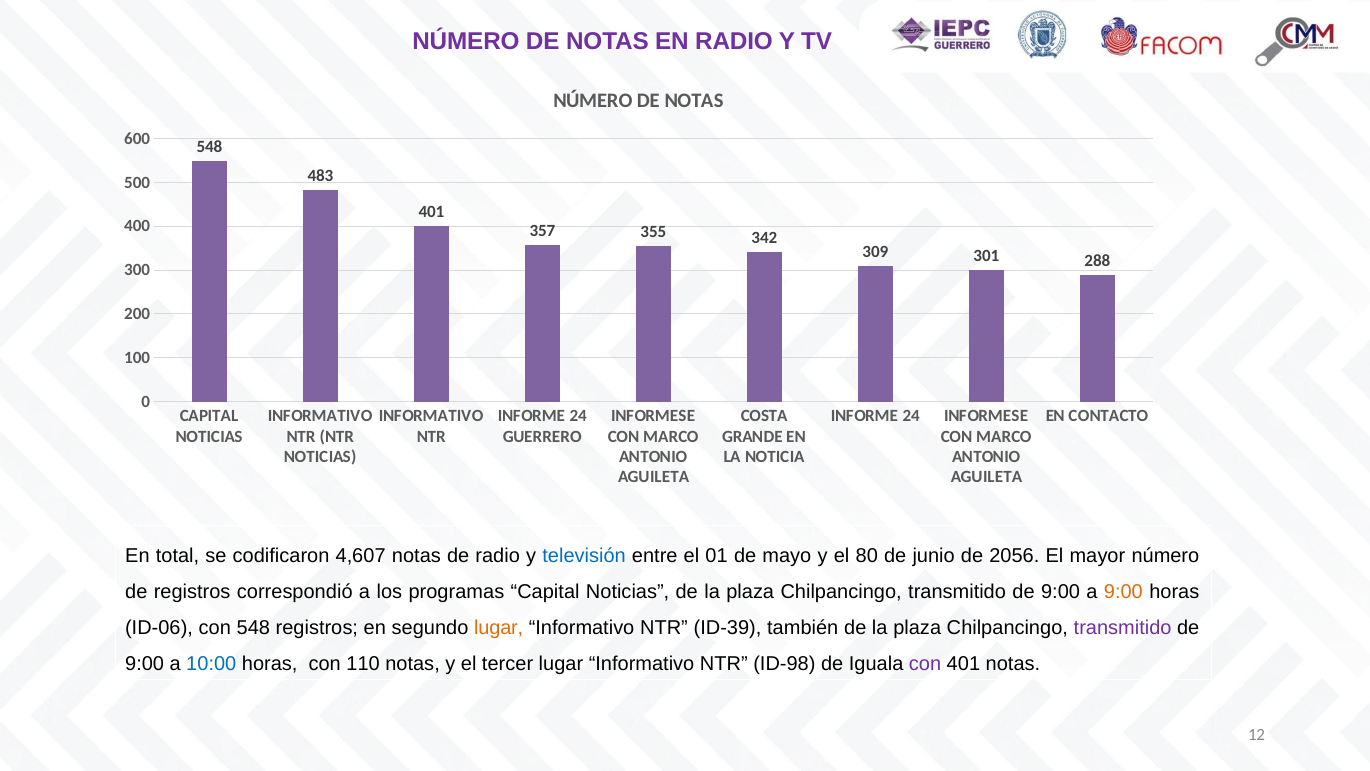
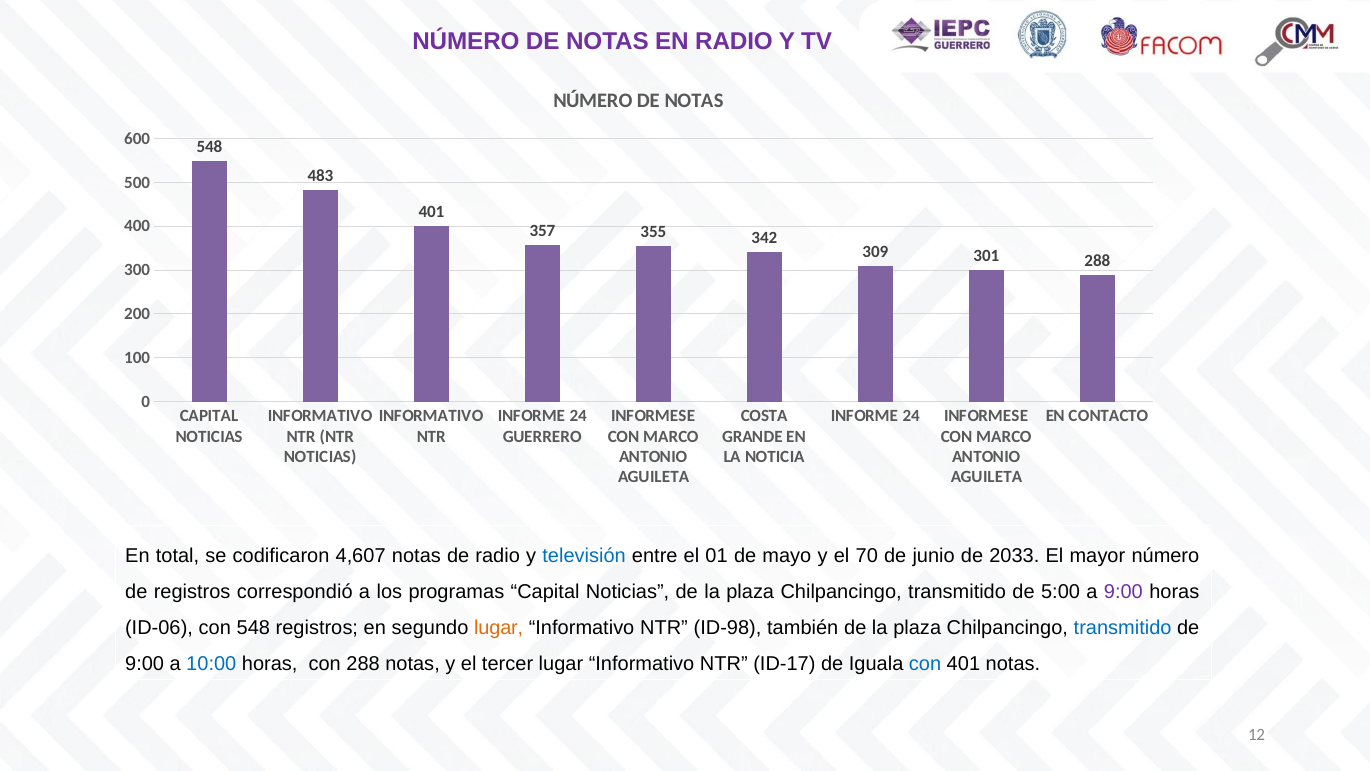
80: 80 -> 70
2056: 2056 -> 2033
9:00 at (1061, 591): 9:00 -> 5:00
9:00 at (1123, 591) colour: orange -> purple
ID-39: ID-39 -> ID-98
transmitido at (1123, 627) colour: purple -> blue
con 110: 110 -> 288
ID-98: ID-98 -> ID-17
con at (925, 663) colour: purple -> blue
